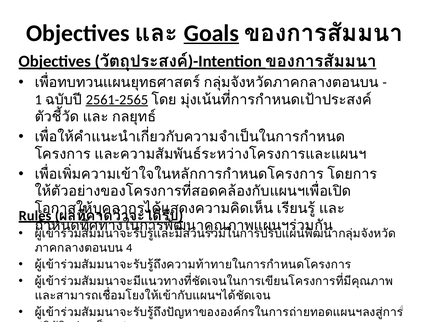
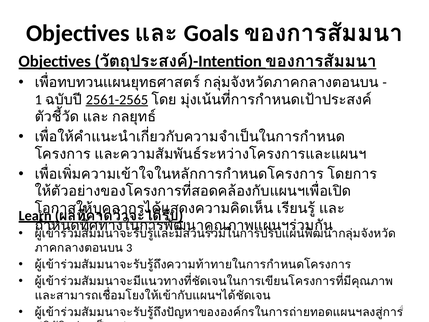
Goals underline: present -> none
Rules: Rules -> Learn
4 at (129, 248): 4 -> 3
